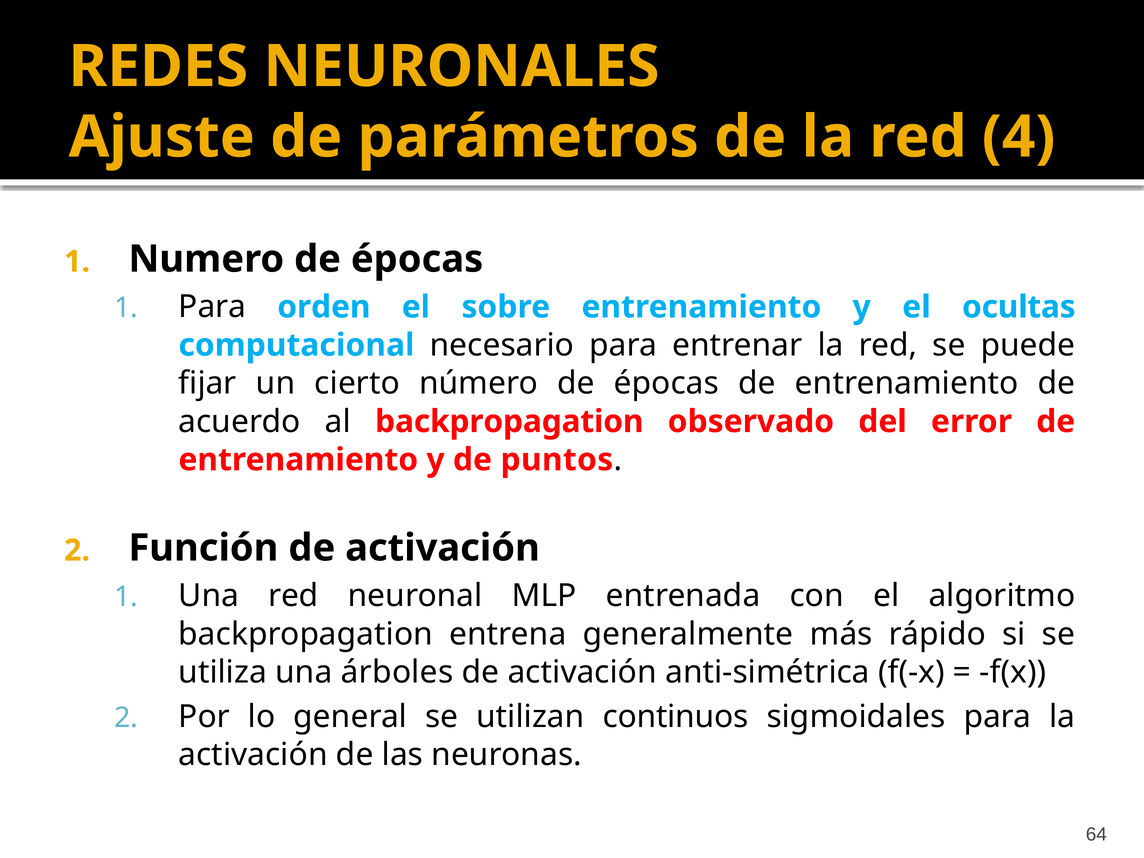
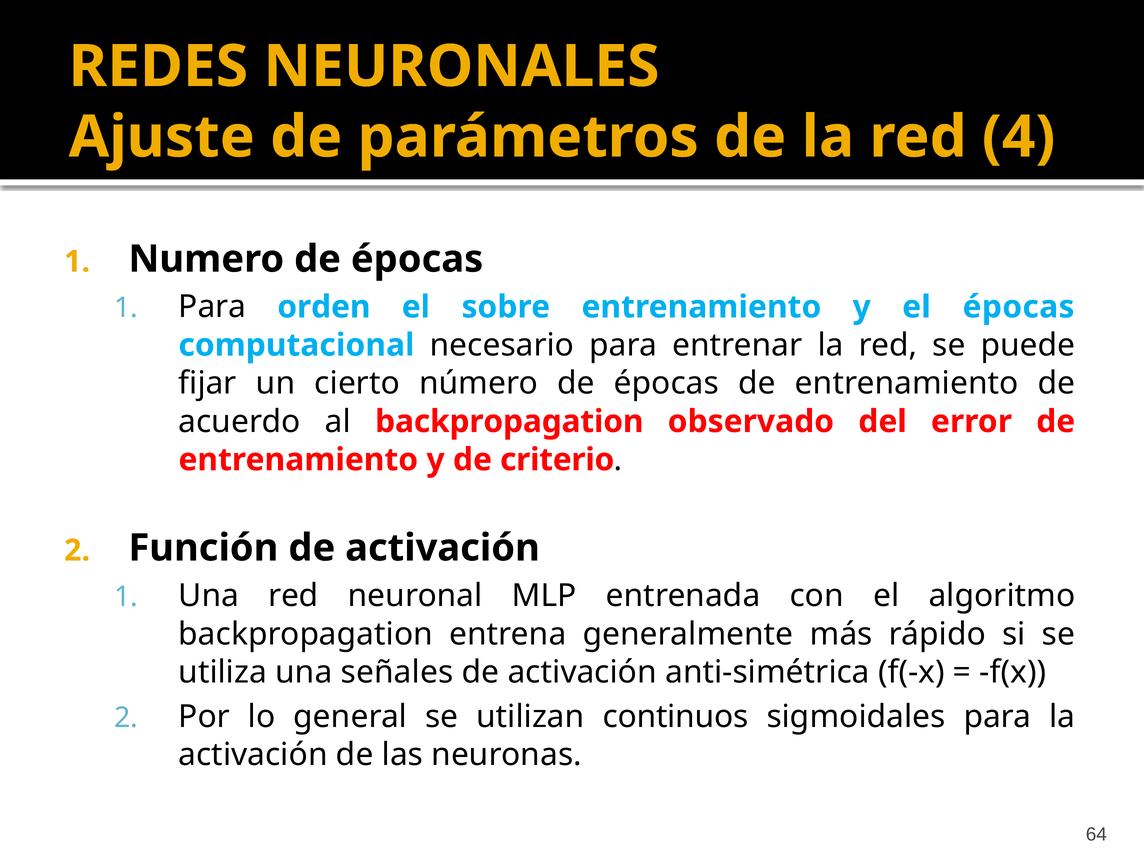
el ocultas: ocultas -> épocas
puntos: puntos -> criterio
árboles: árboles -> señales
